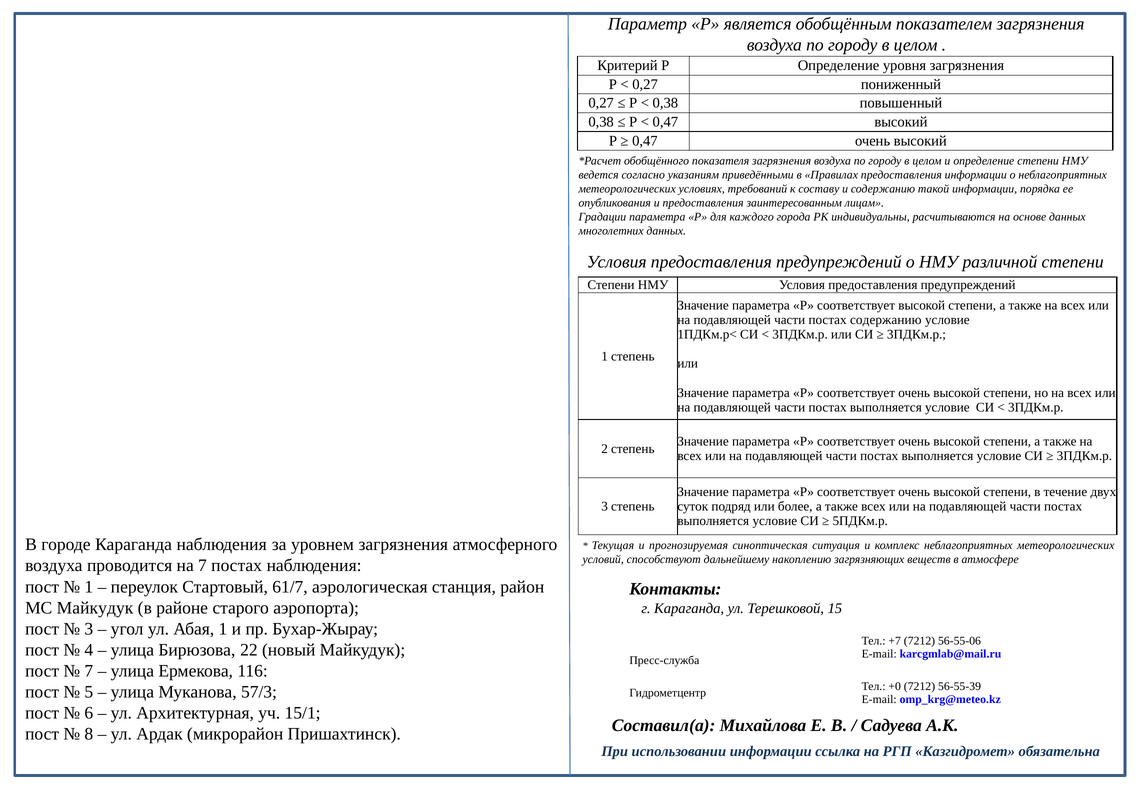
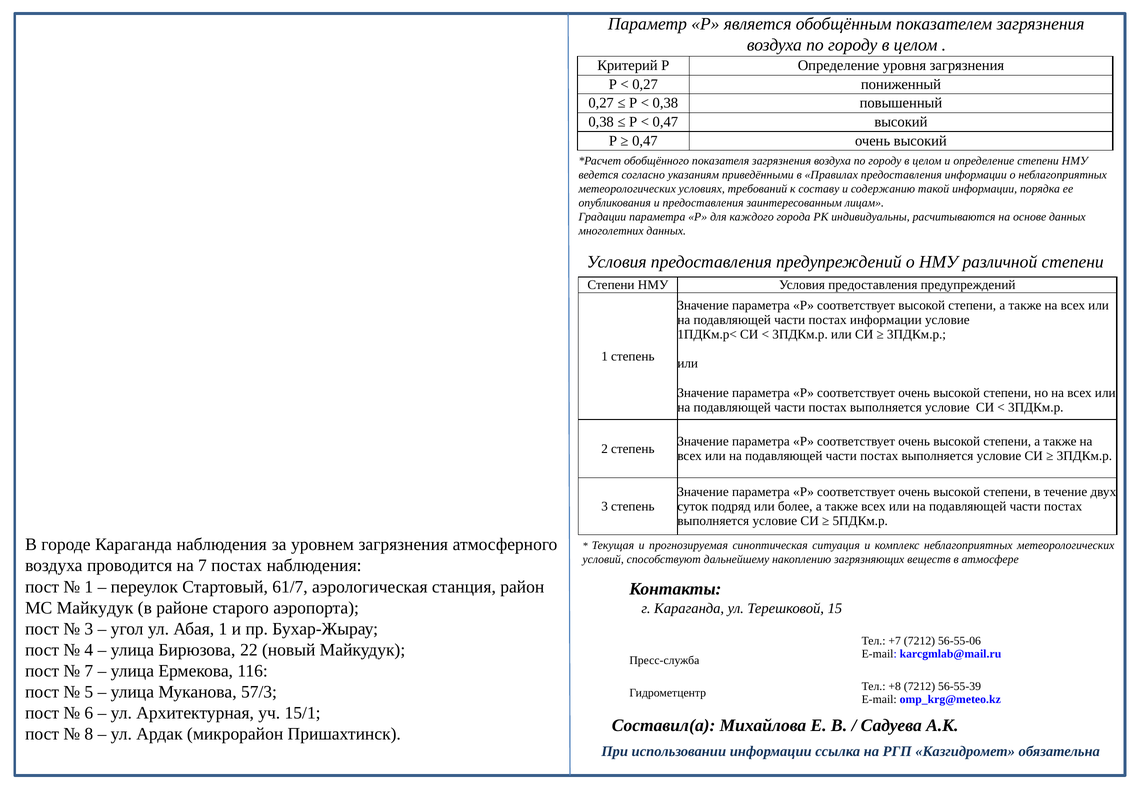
постах содержанию: содержанию -> информации
+0: +0 -> +8
